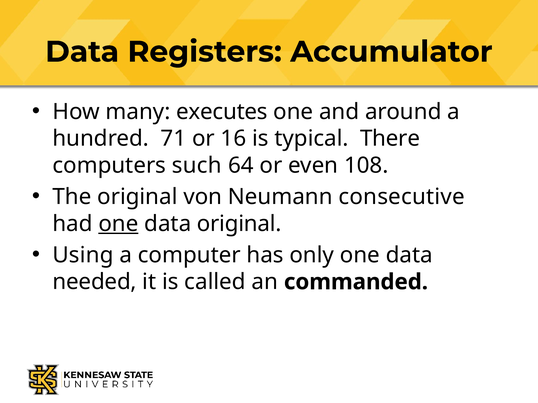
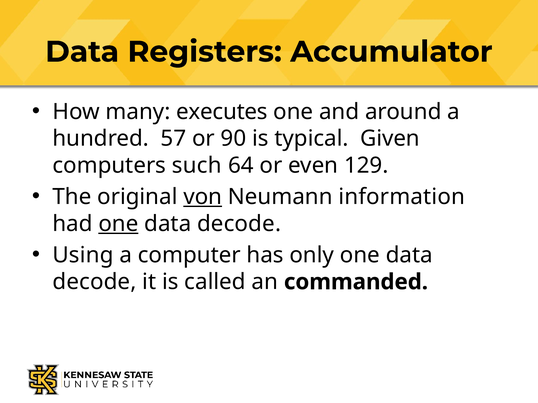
71: 71 -> 57
16: 16 -> 90
There: There -> Given
108: 108 -> 129
von underline: none -> present
consecutive: consecutive -> information
original at (239, 224): original -> decode
needed at (95, 282): needed -> decode
